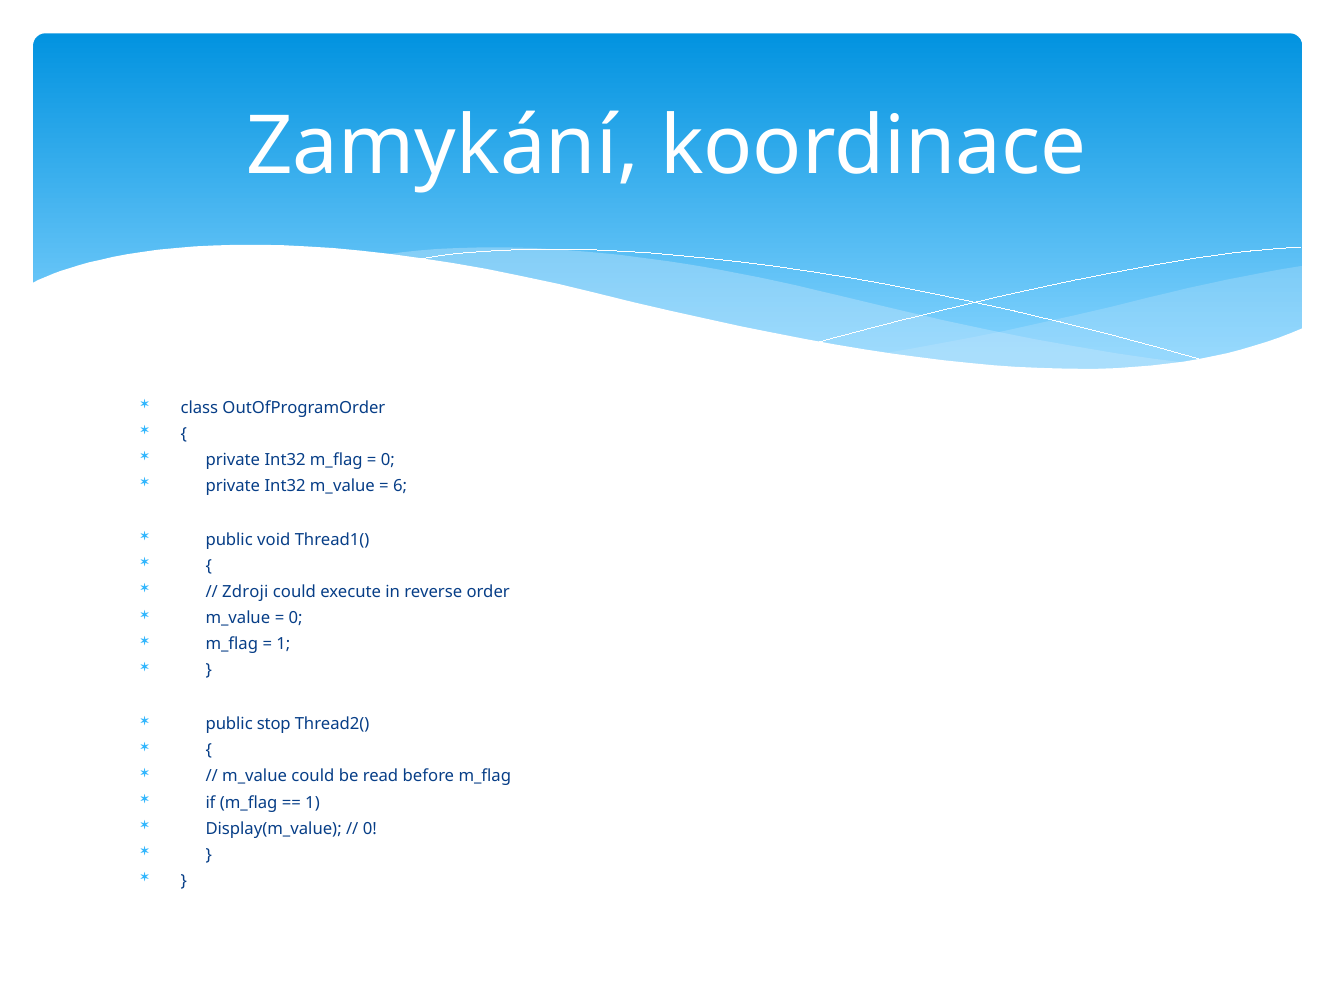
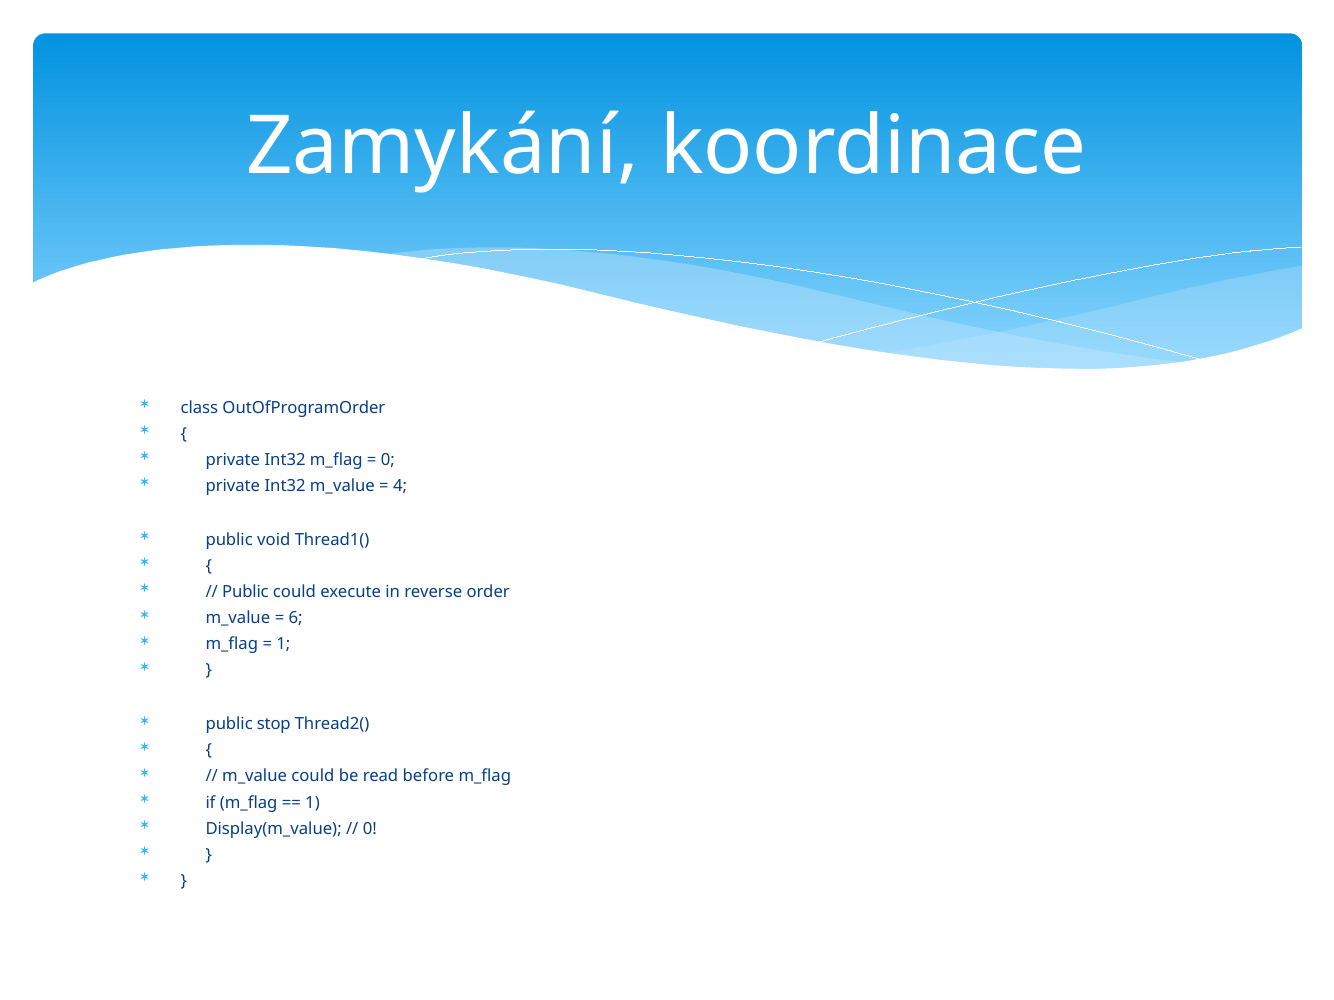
6: 6 -> 4
Zdroji at (245, 593): Zdroji -> Public
0 at (296, 619): 0 -> 6
